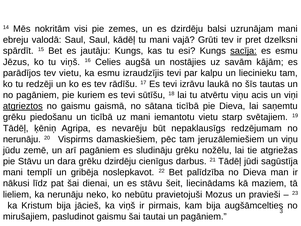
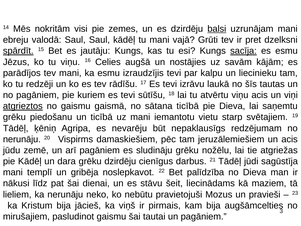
balsi underline: none -> present
spārdīt underline: none -> present
tu viņš: viņš -> viņu
tev vietu: vietu -> mani
un viņu: viņu -> acis
pie Stāvu: Stāvu -> Kādēļ
